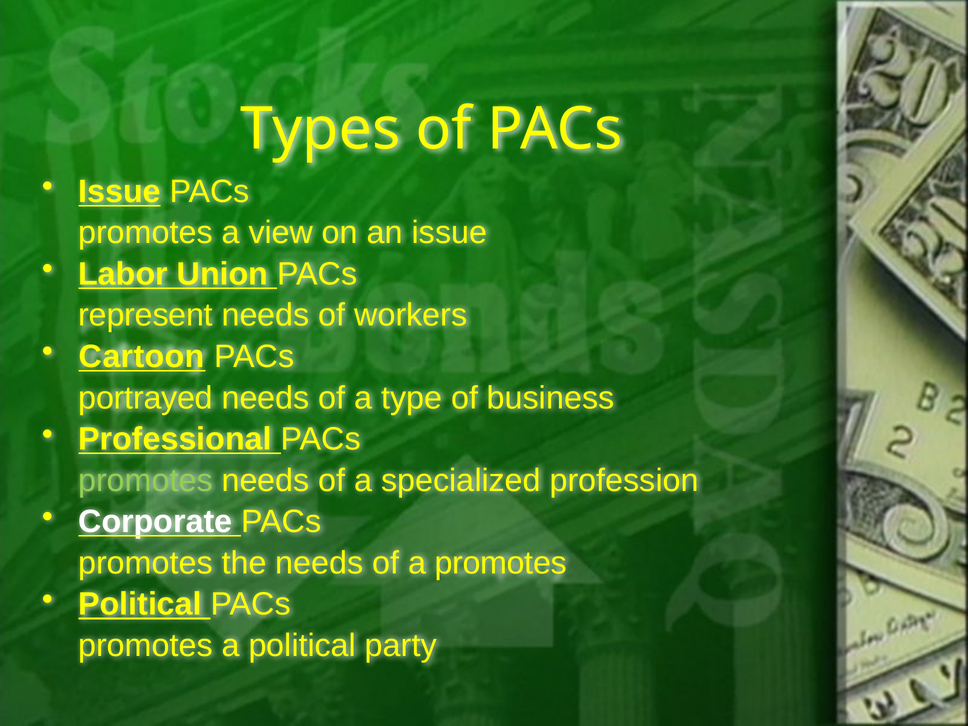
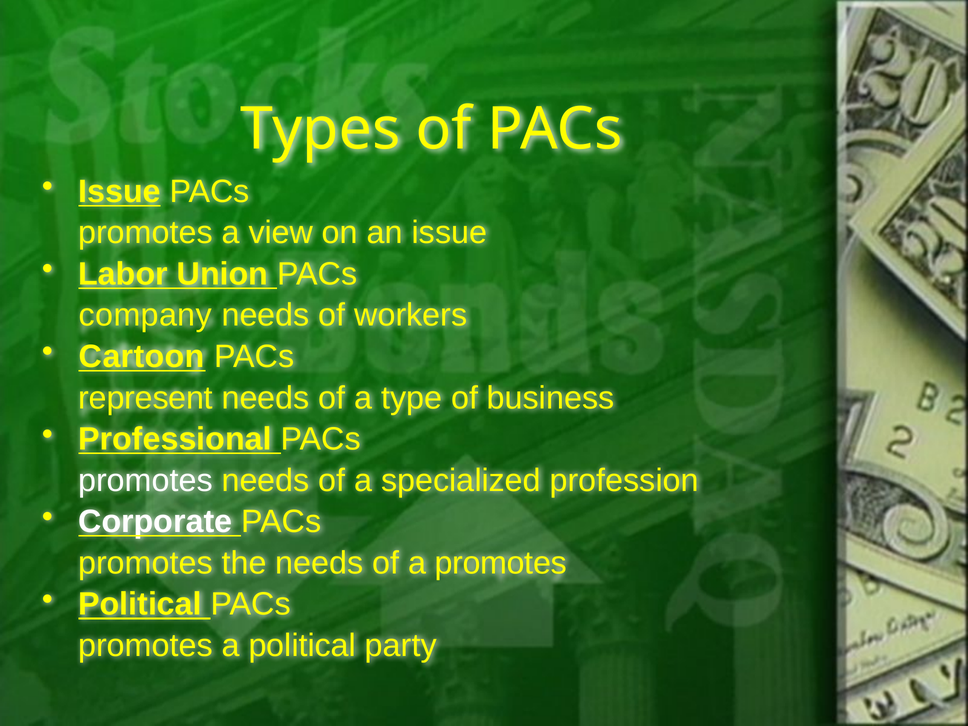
represent: represent -> company
portrayed: portrayed -> represent
promotes at (145, 480) colour: light green -> white
